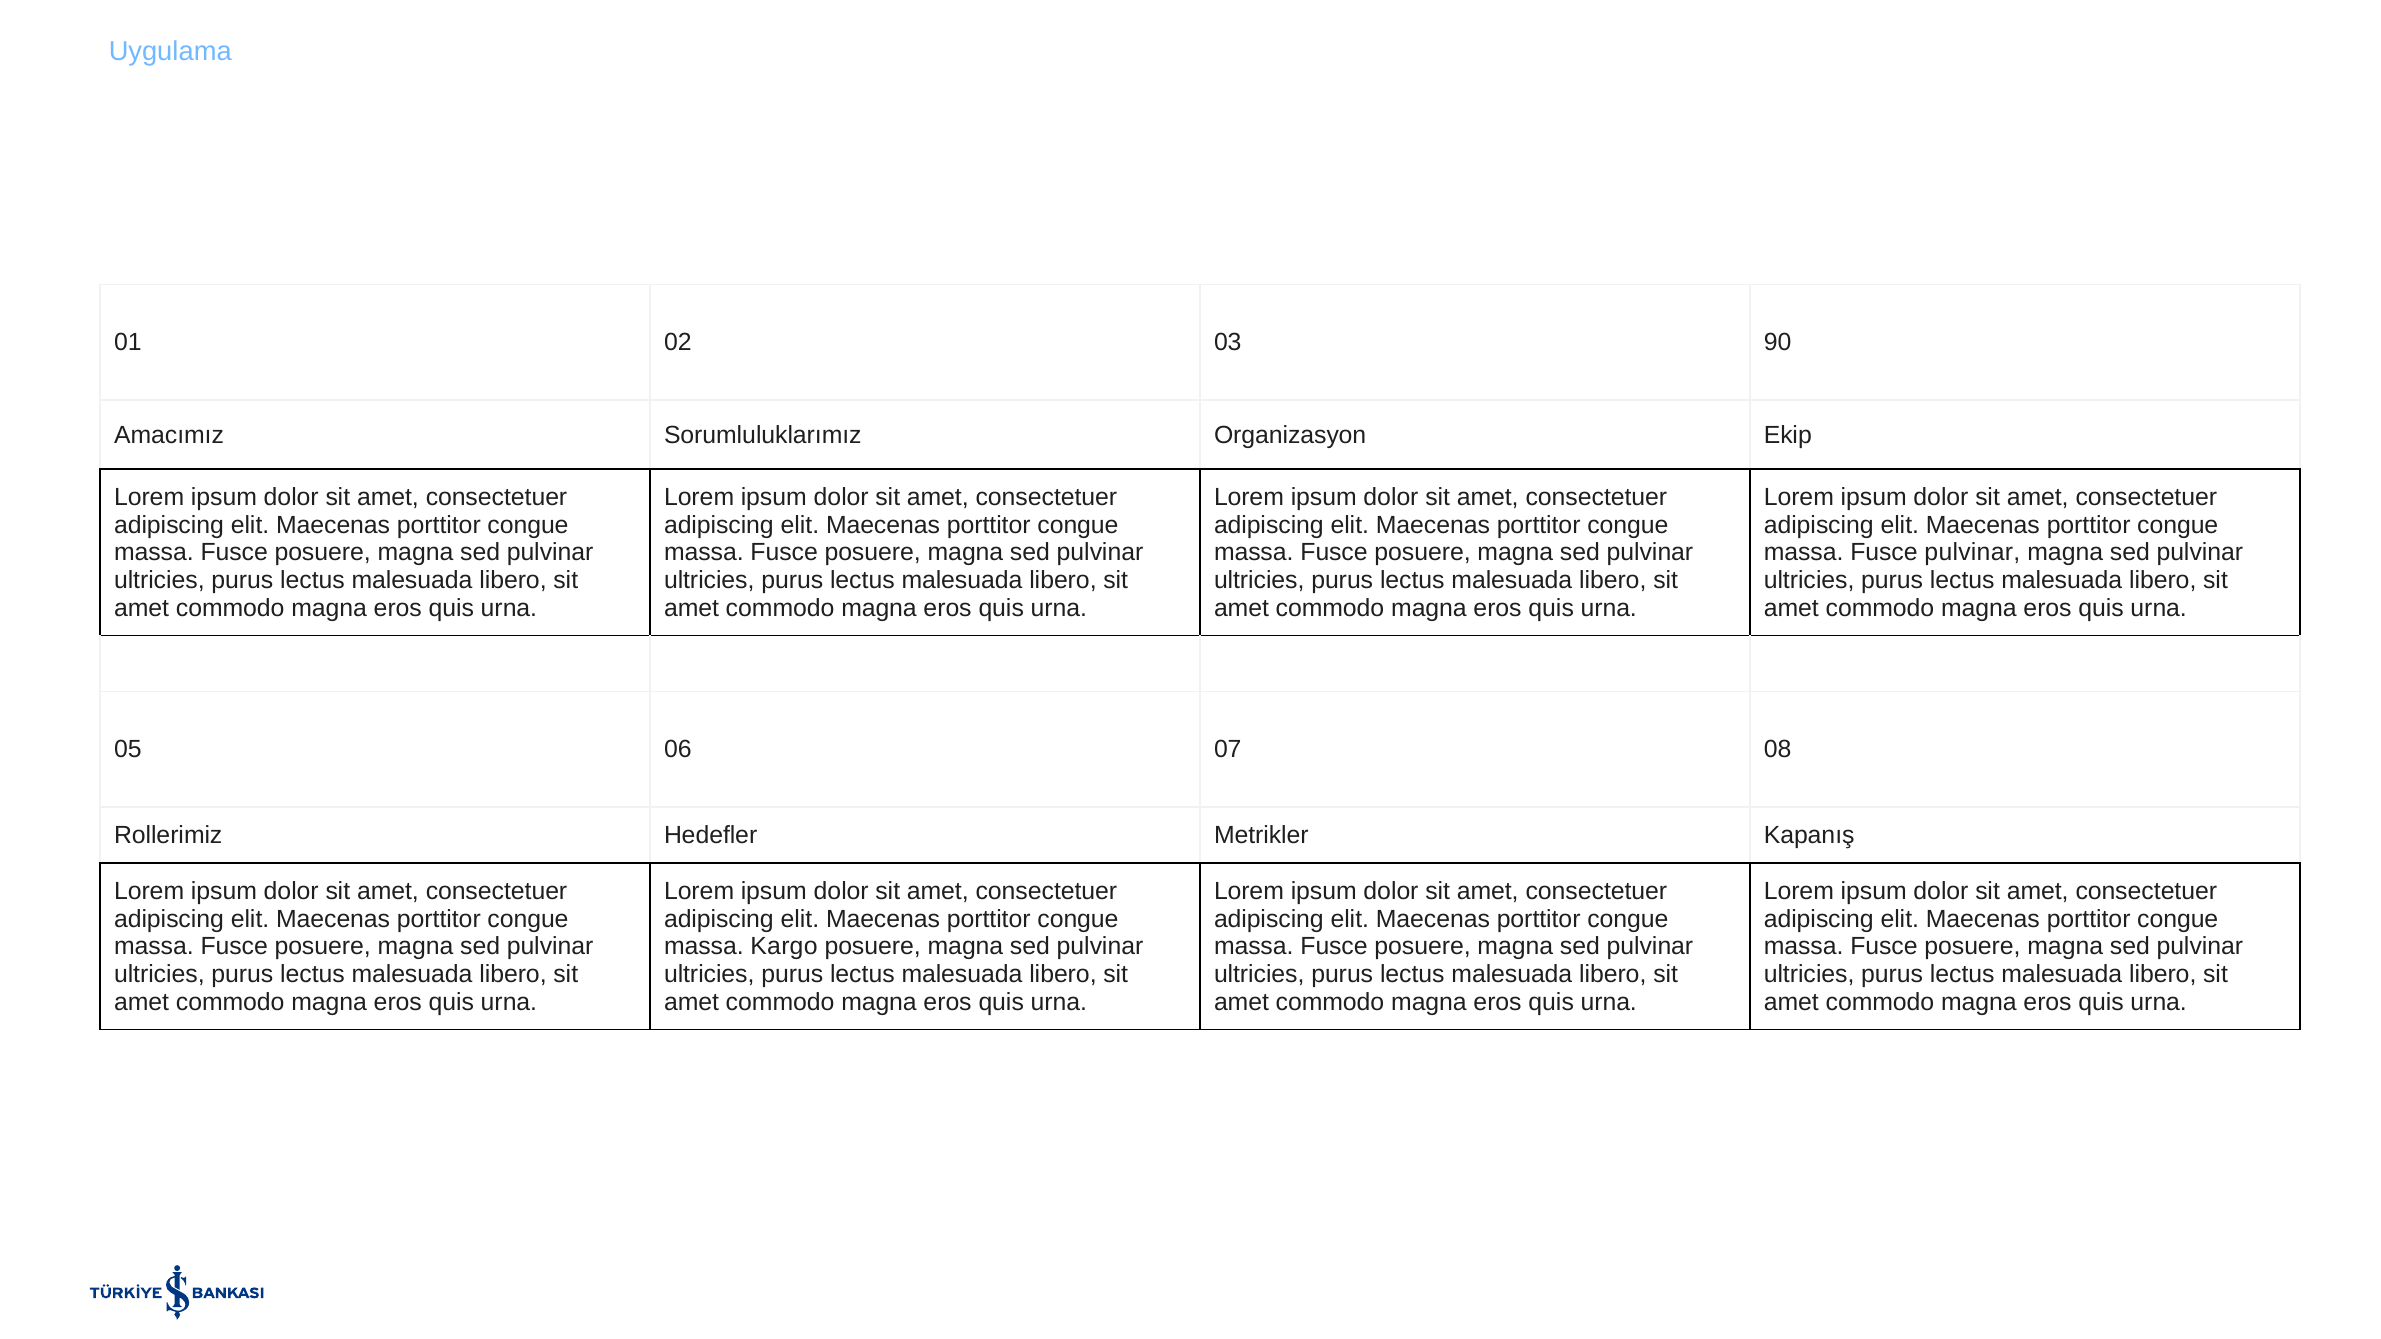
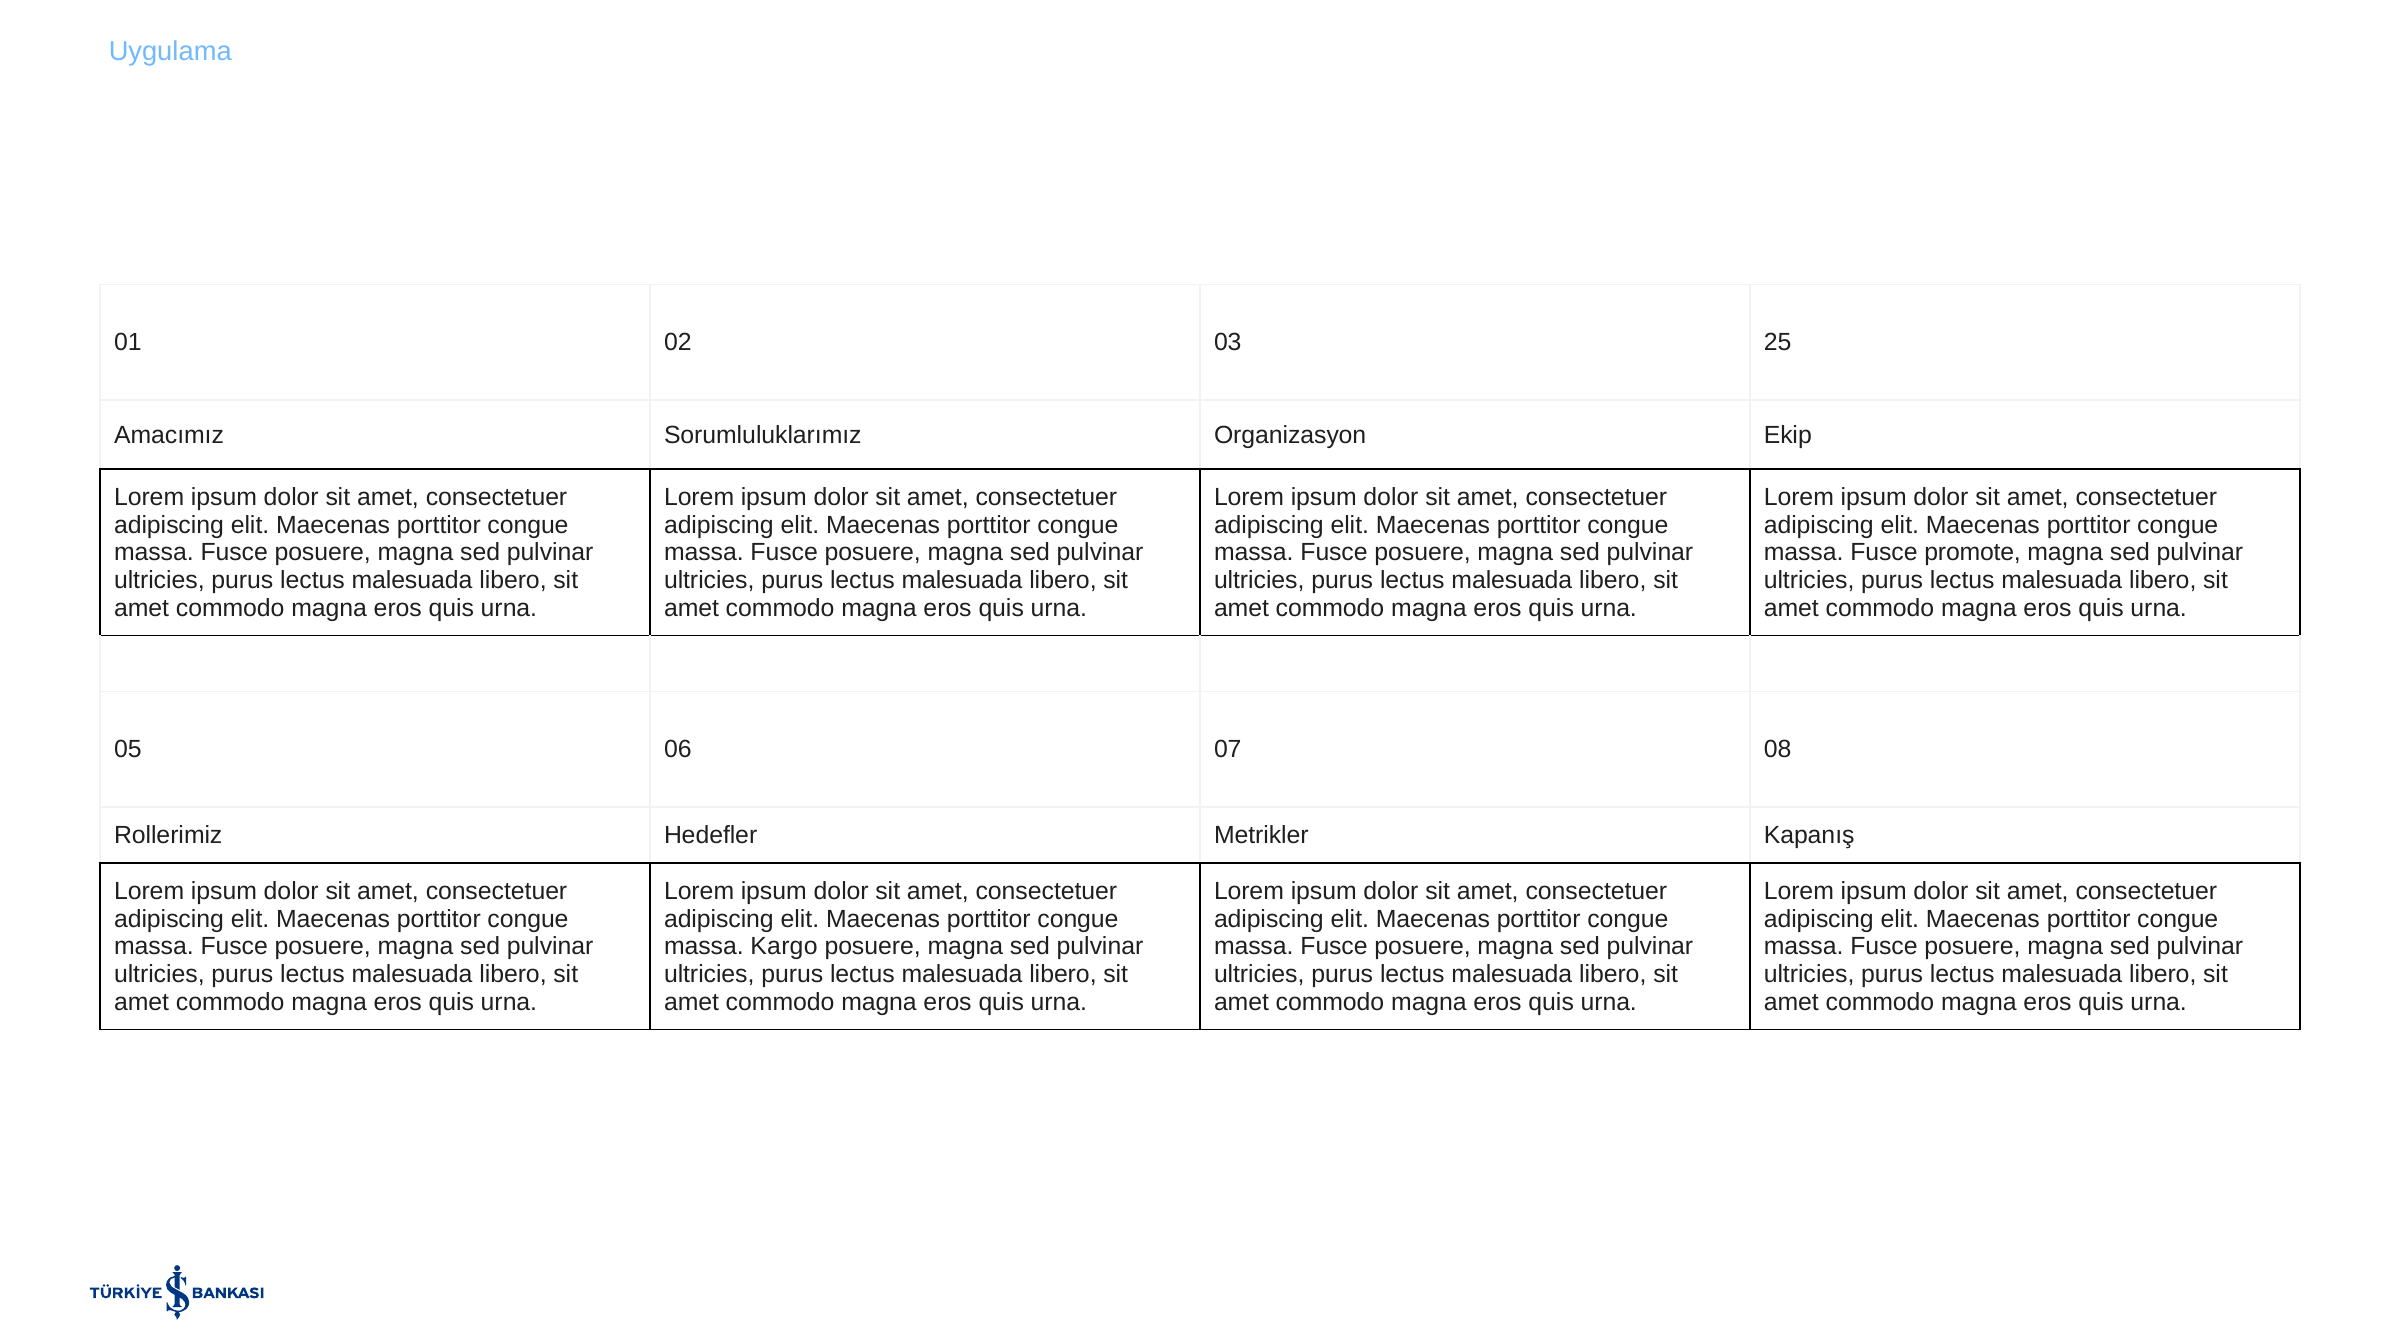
90: 90 -> 25
Fusce pulvinar: pulvinar -> promote
